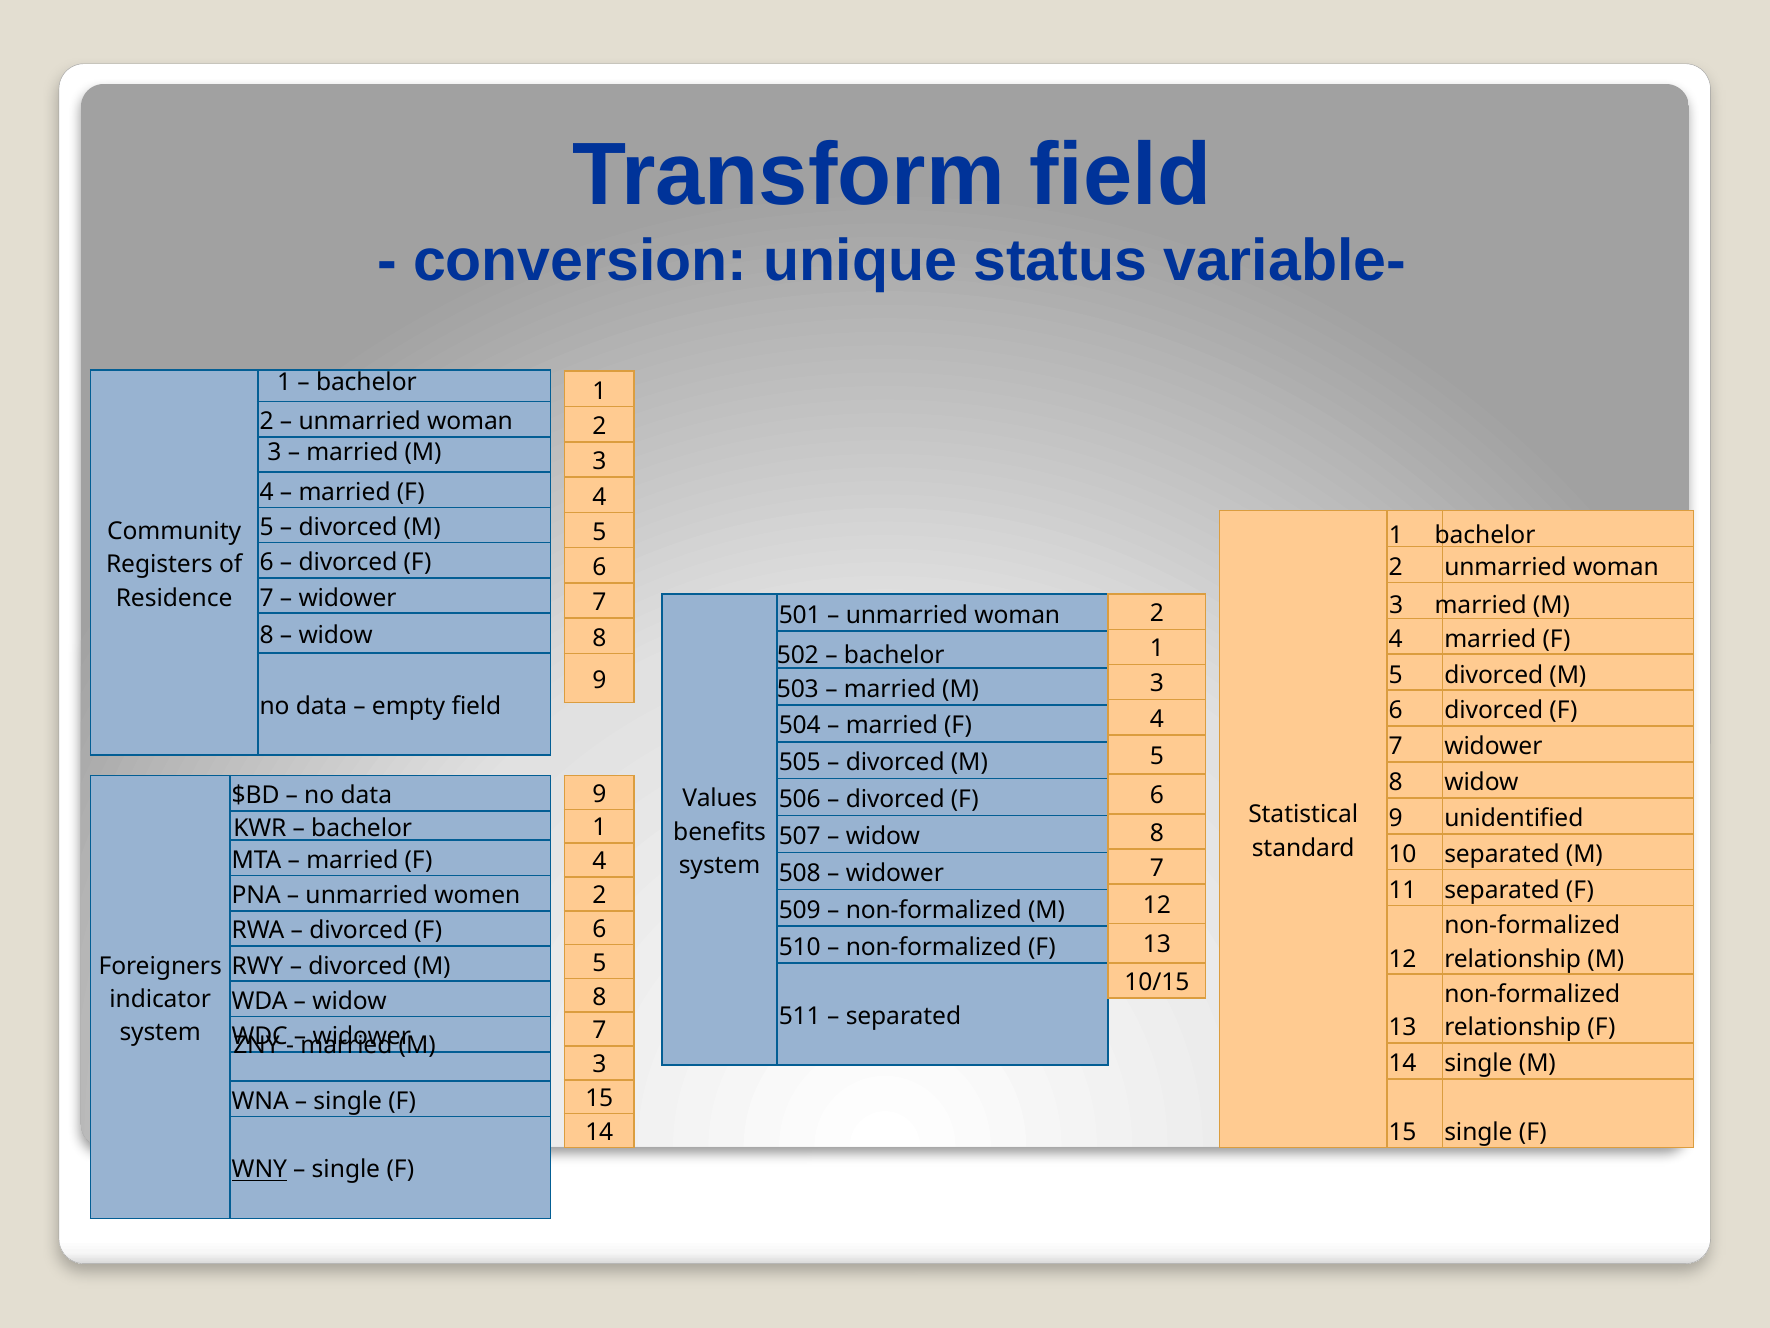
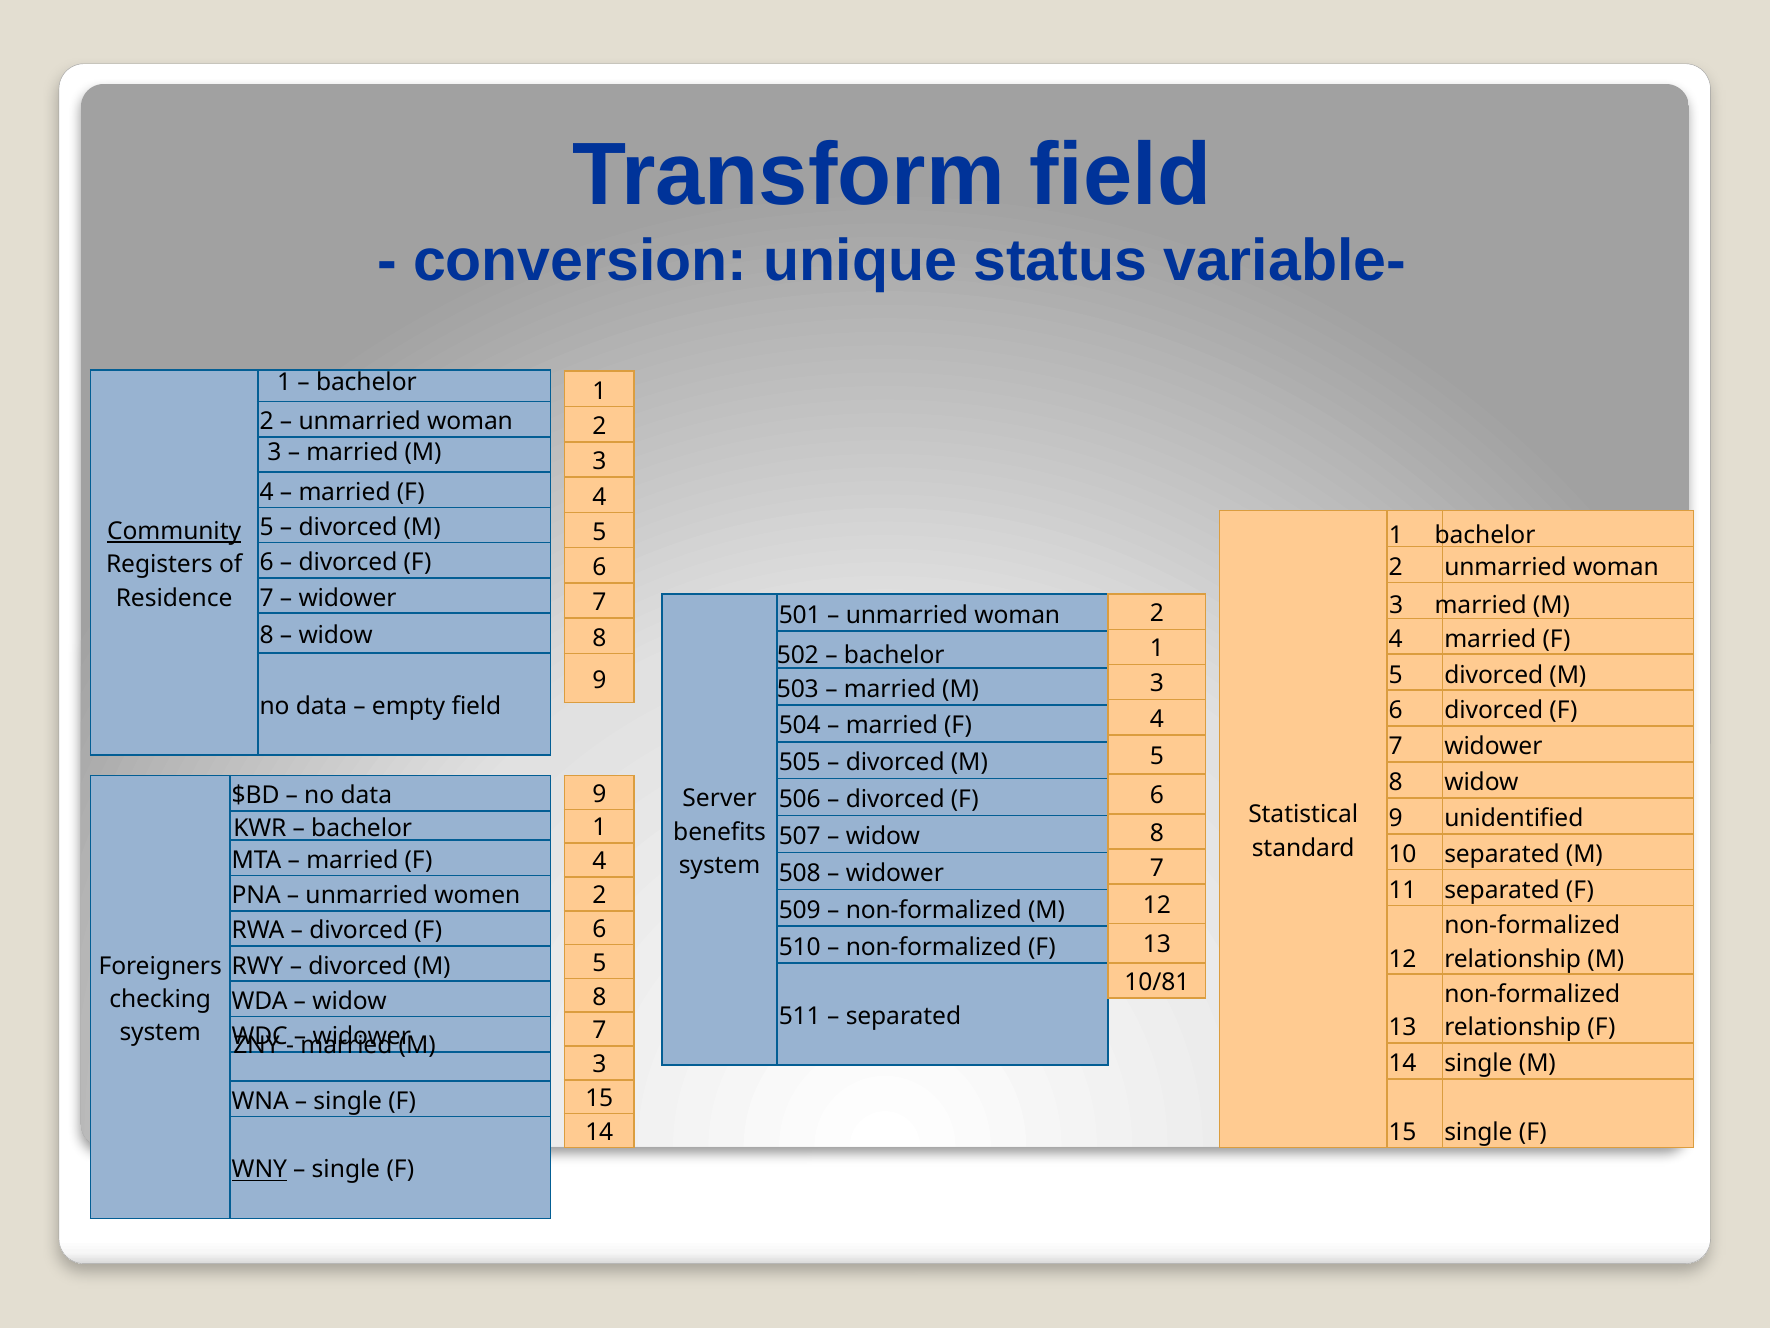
Community underline: none -> present
Values: Values -> Server
10/15: 10/15 -> 10/81
indicator: indicator -> checking
